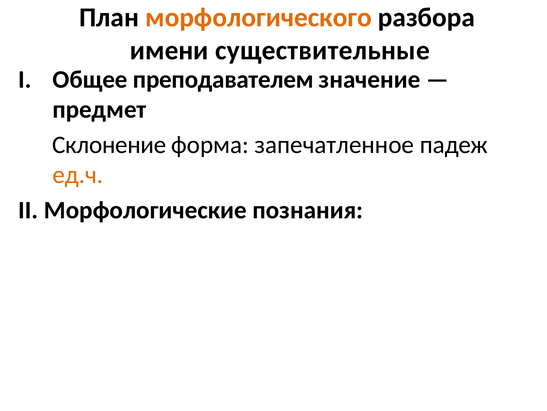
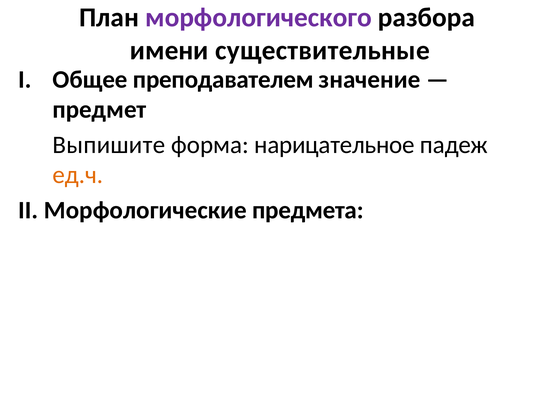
морфологического colour: orange -> purple
Склонение: Склонение -> Выпишите
запечатленное: запечатленное -> нарицательное
познания: познания -> предмета
